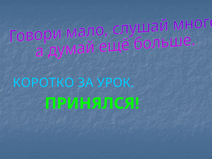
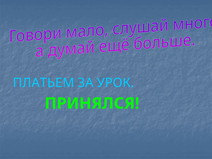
КОРОТКО: КОРОТКО -> ПЛАТЬЕМ
